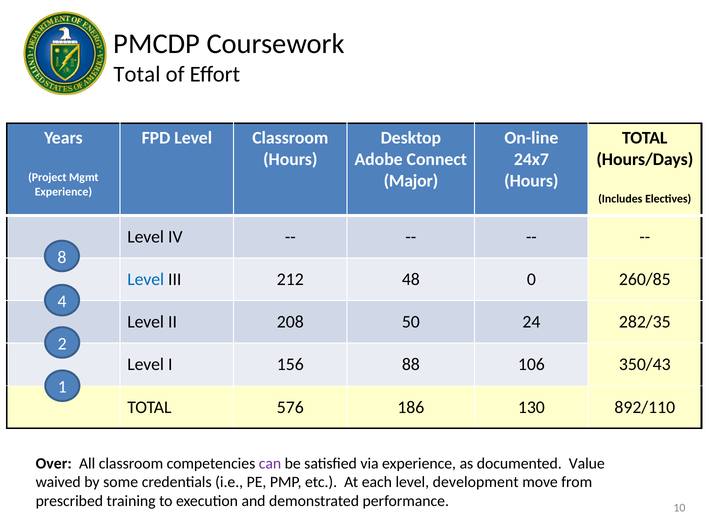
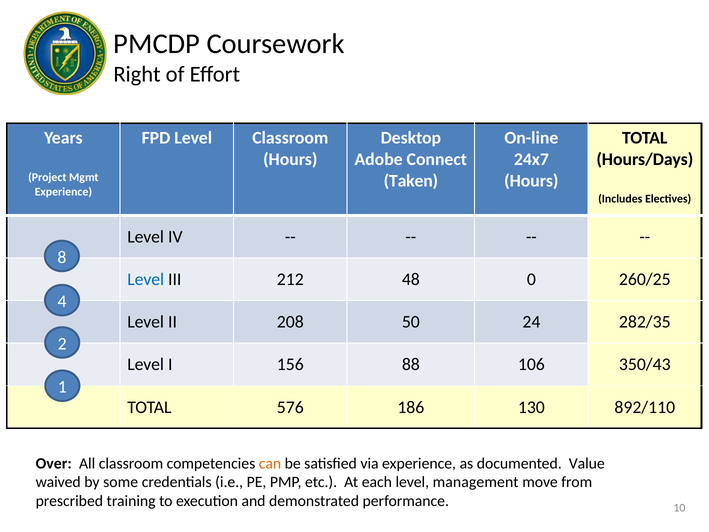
Total at (137, 74): Total -> Right
Major: Major -> Taken
260/85: 260/85 -> 260/25
can colour: purple -> orange
development: development -> management
